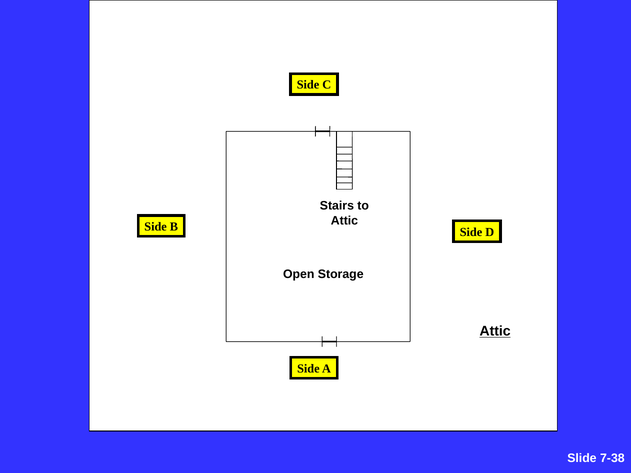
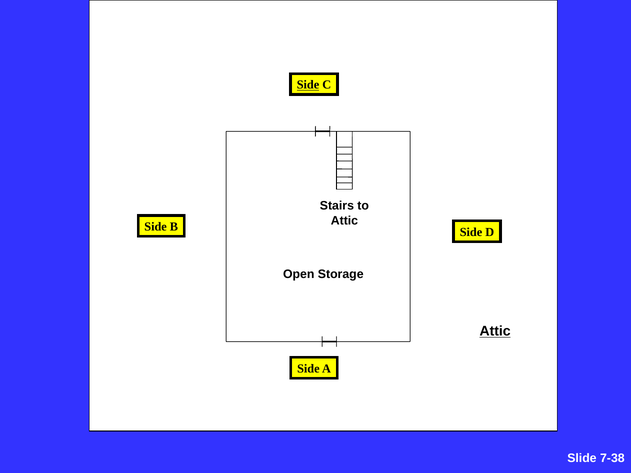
Side at (308, 85) underline: none -> present
